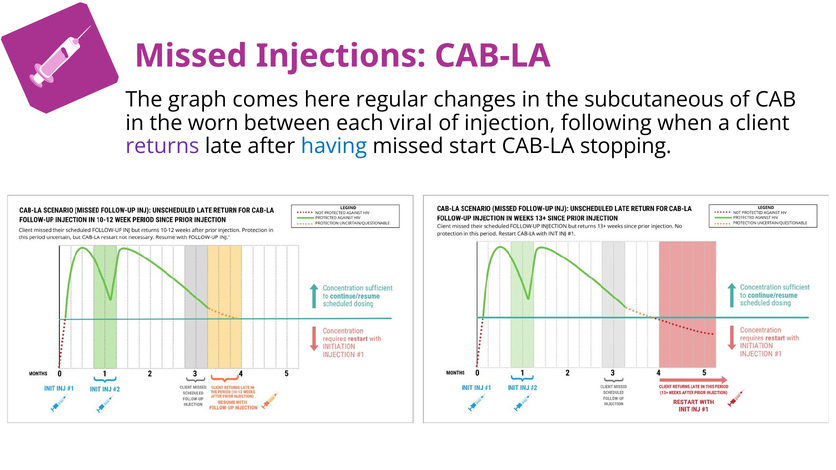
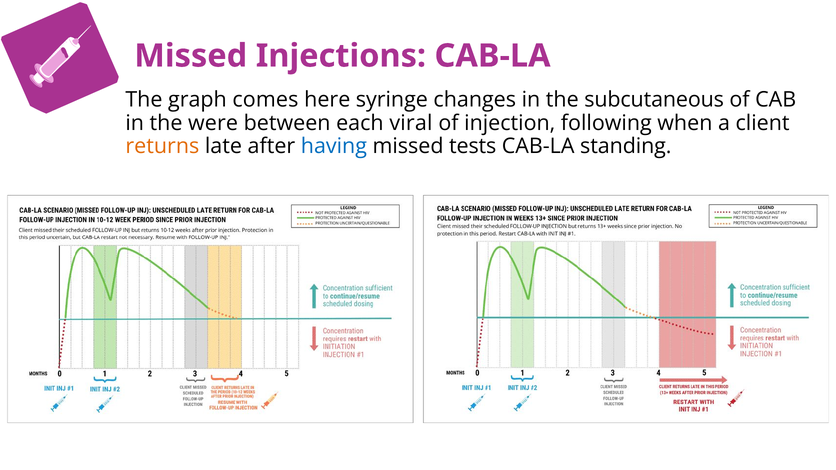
regular: regular -> syringe
worn: worn -> were
returns colour: purple -> orange
start: start -> tests
stopping: stopping -> standing
